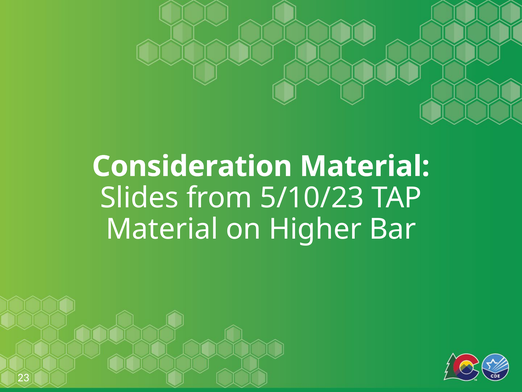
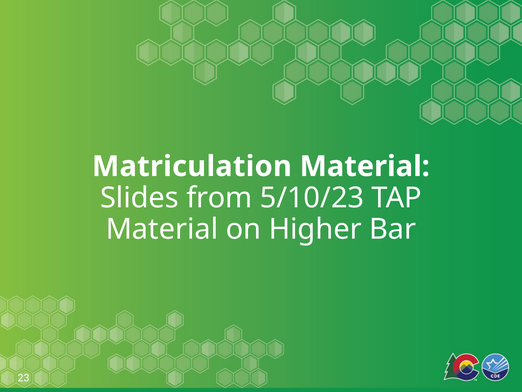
Consideration: Consideration -> Matriculation
